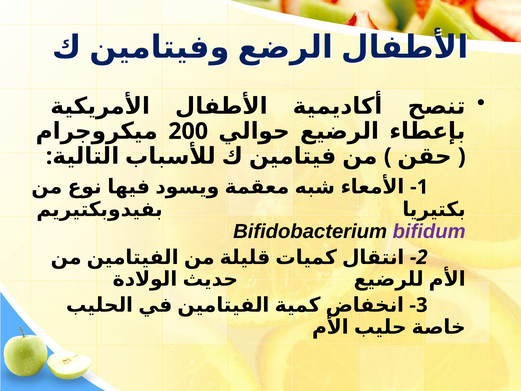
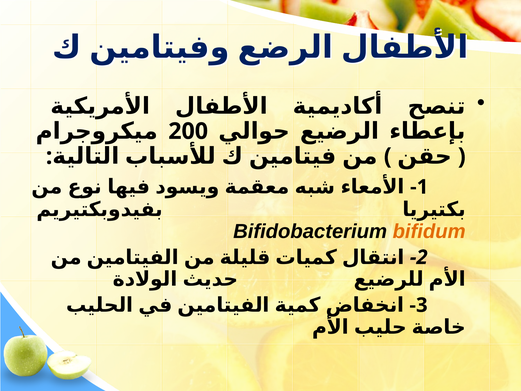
bifidum colour: purple -> orange
